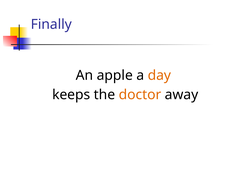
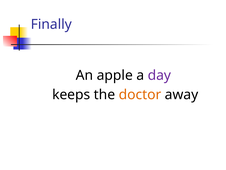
day colour: orange -> purple
